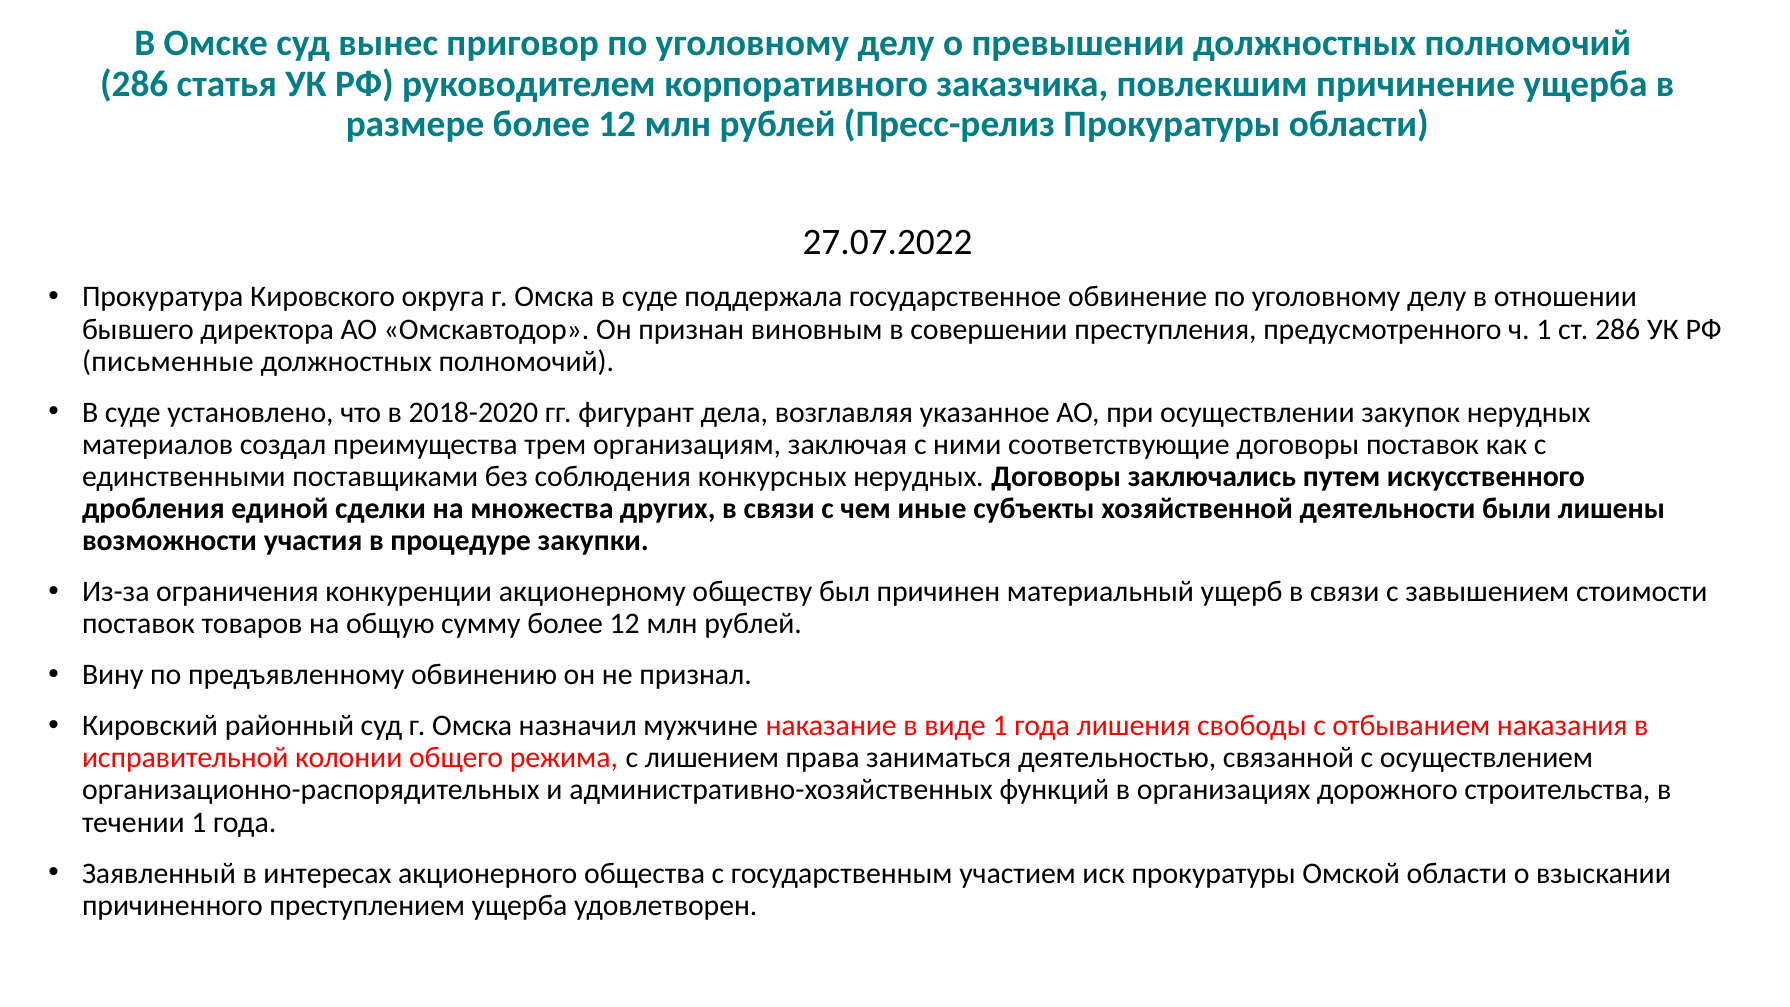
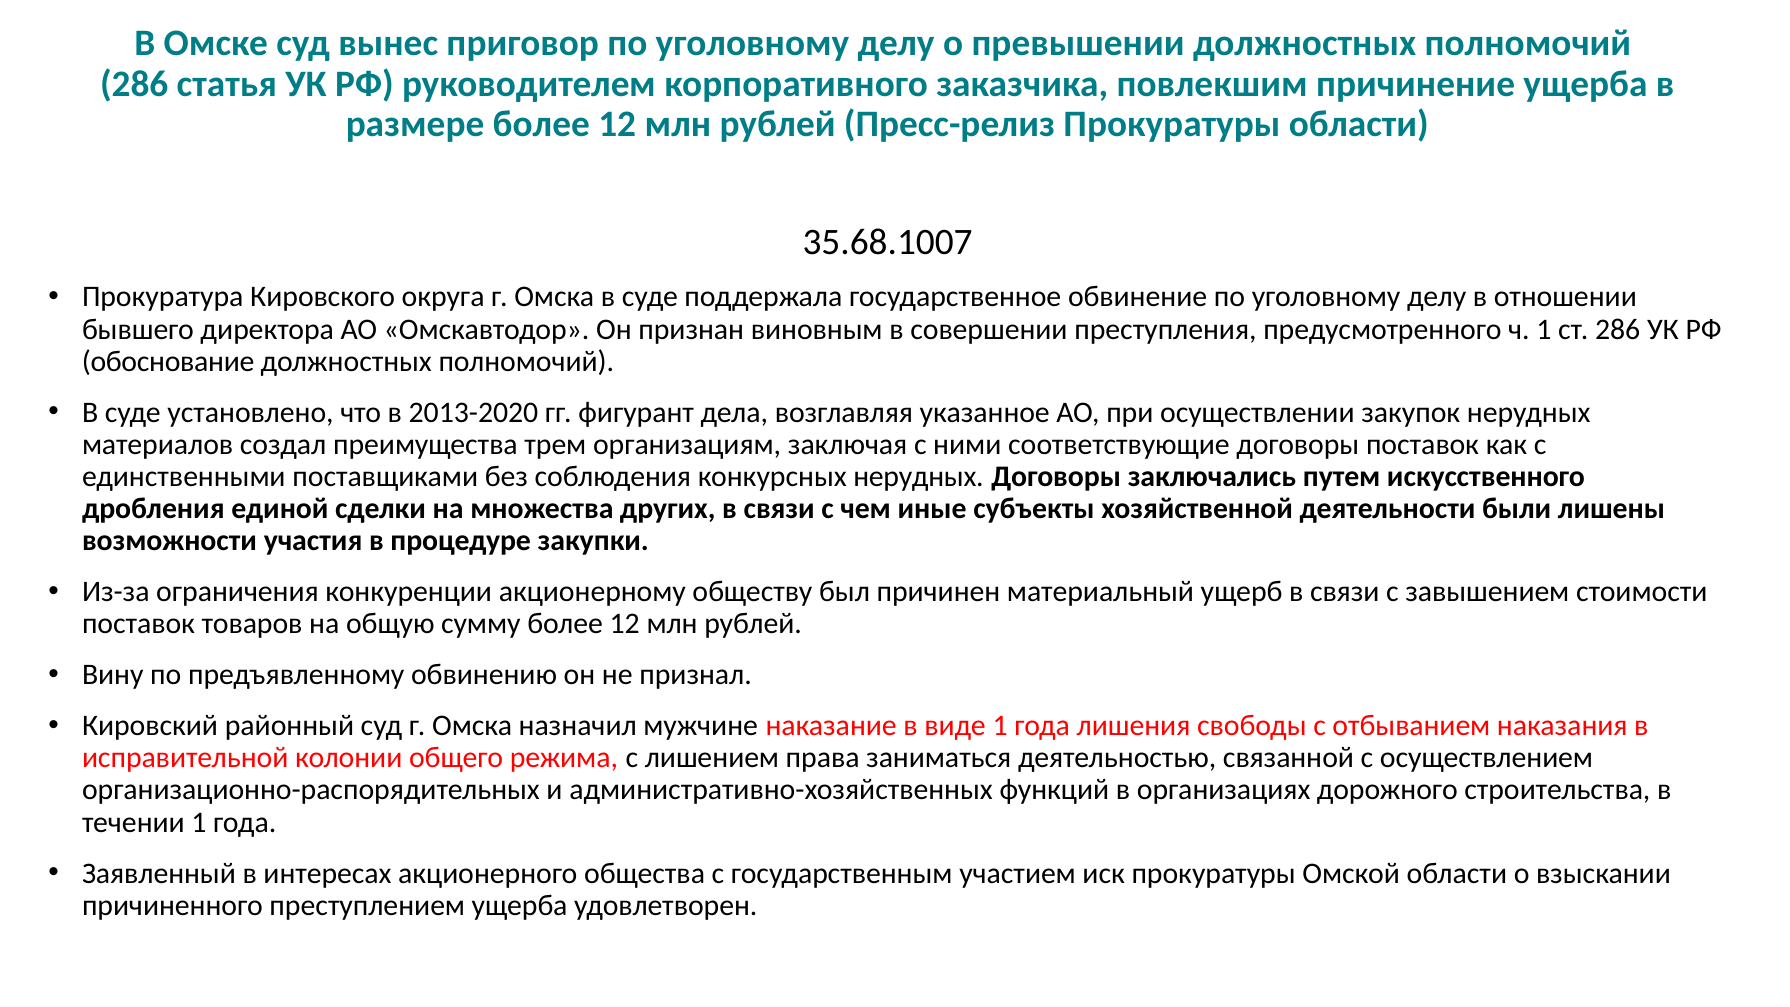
27.07.2022: 27.07.2022 -> 35.68.1007
письменные: письменные -> обоснование
2018-2020: 2018-2020 -> 2013-2020
